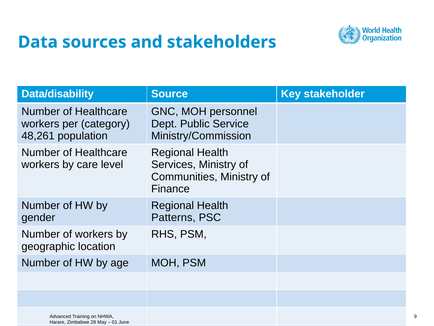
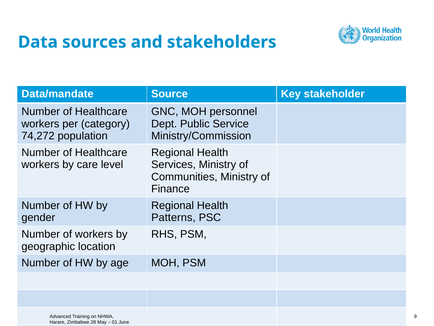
Data/disability: Data/disability -> Data/mandate
48,261: 48,261 -> 74,272
